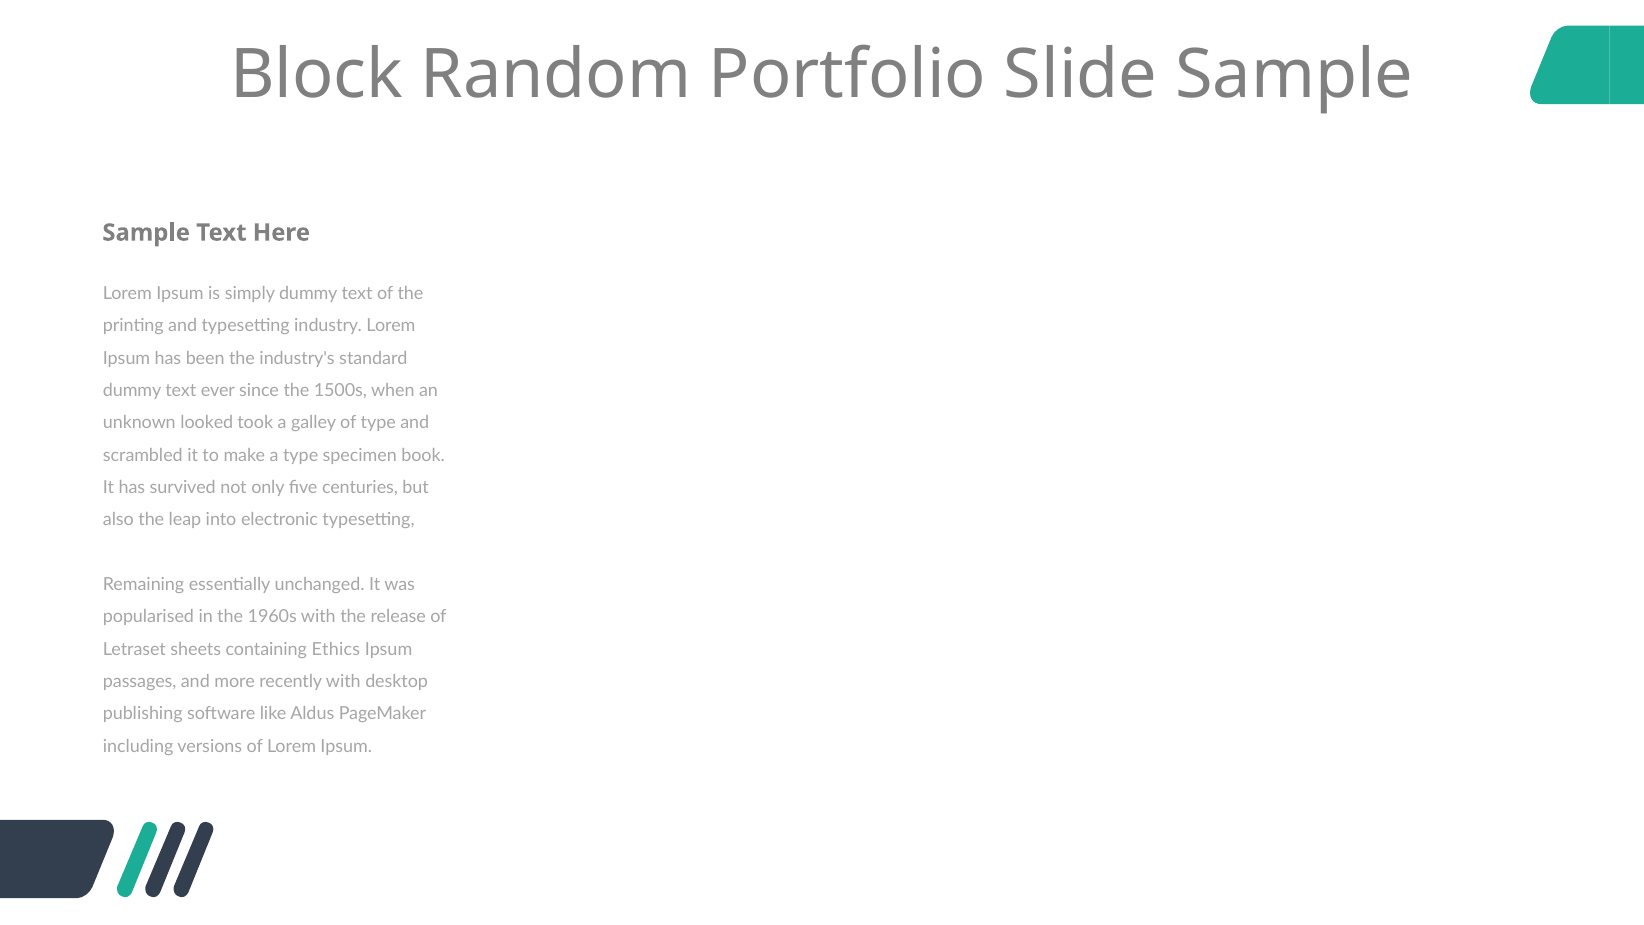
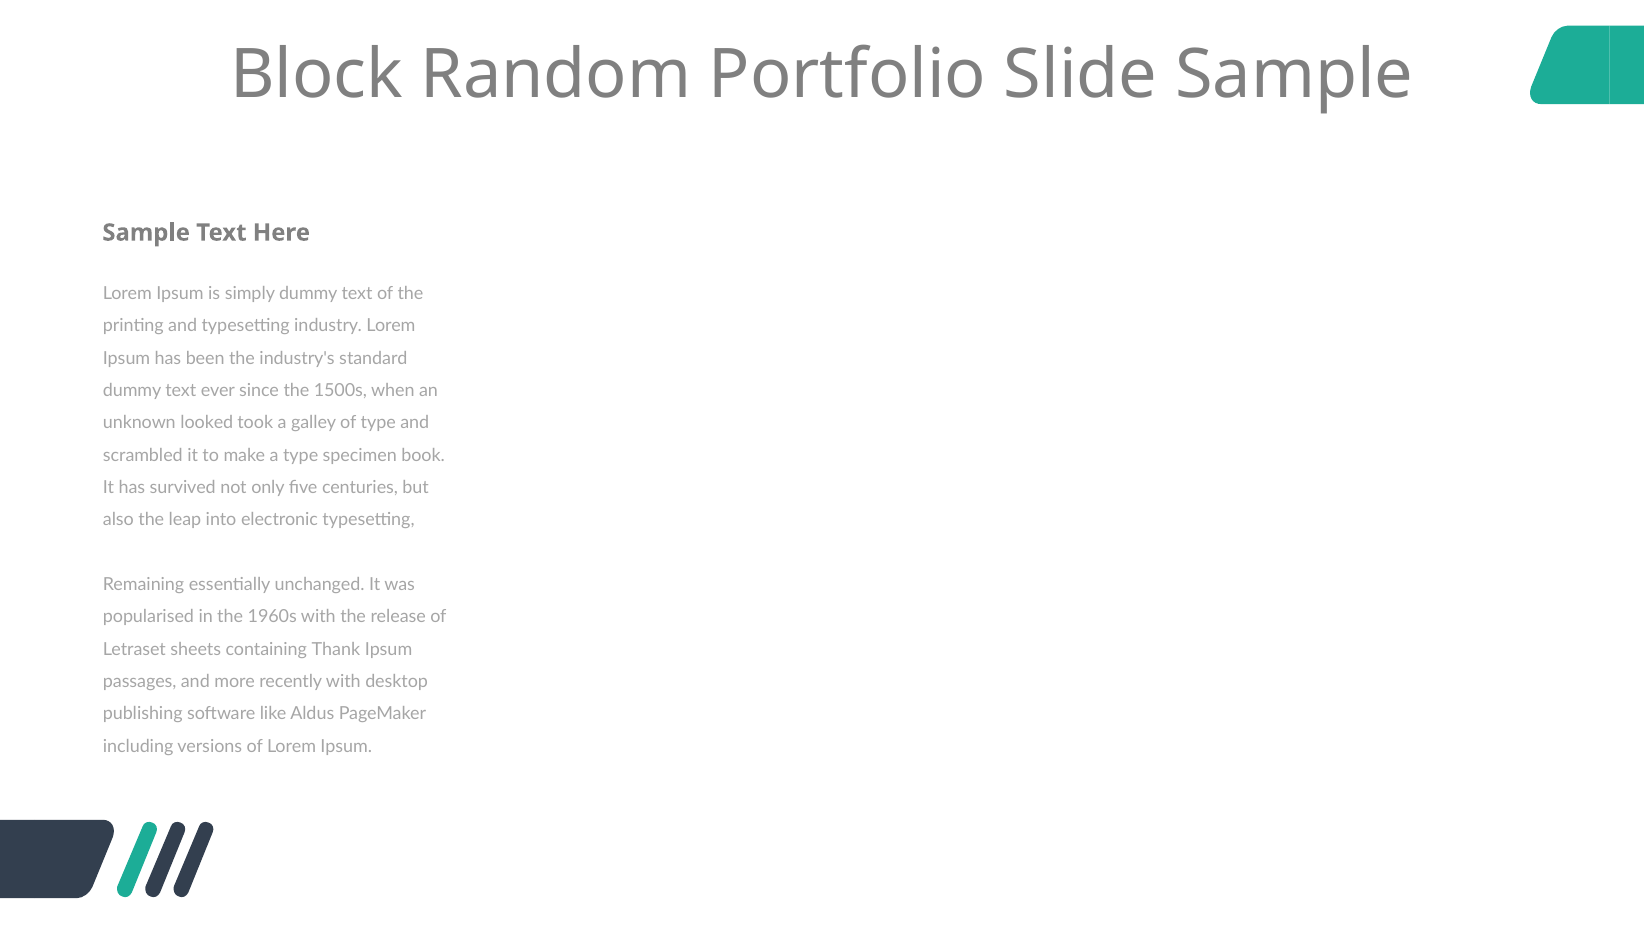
Ethics: Ethics -> Thank
